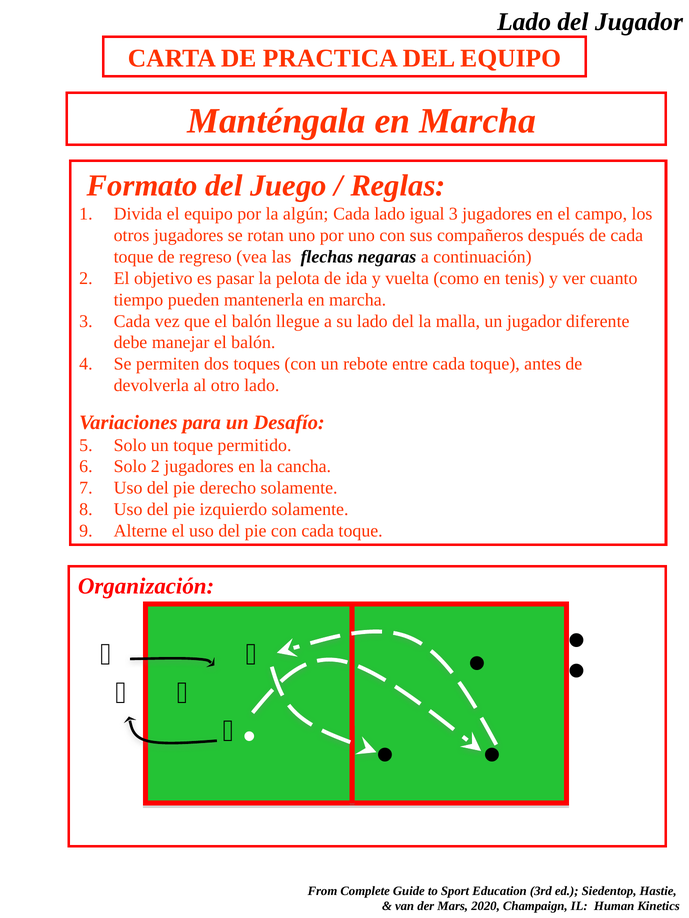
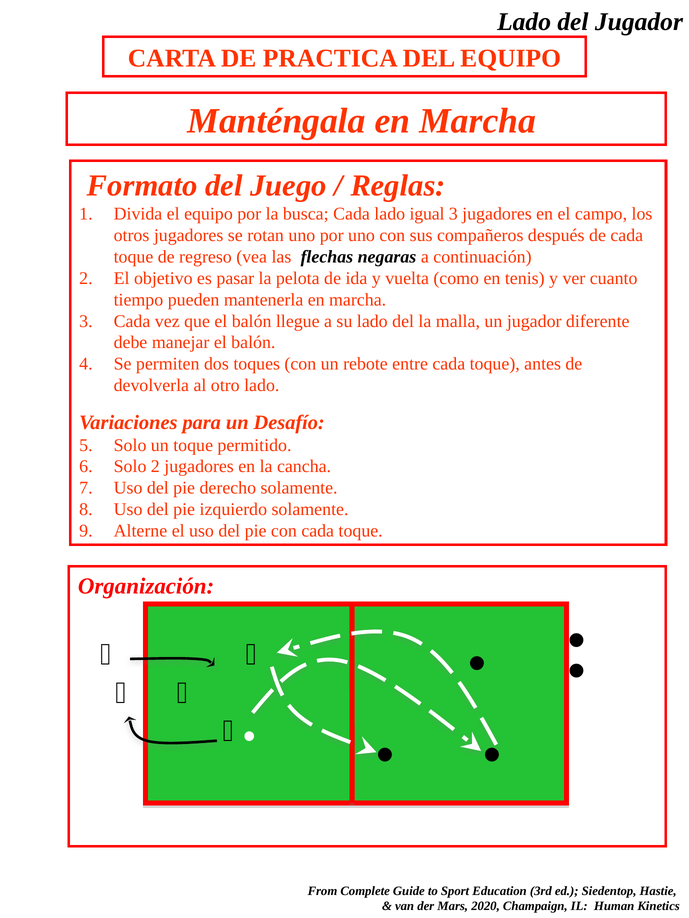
algún: algún -> busca
